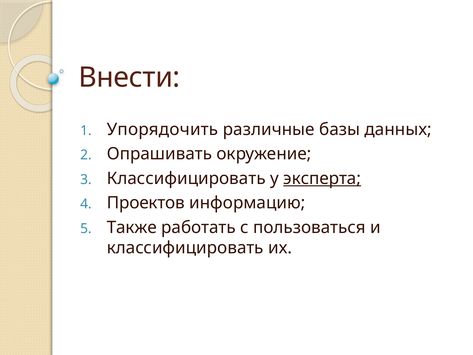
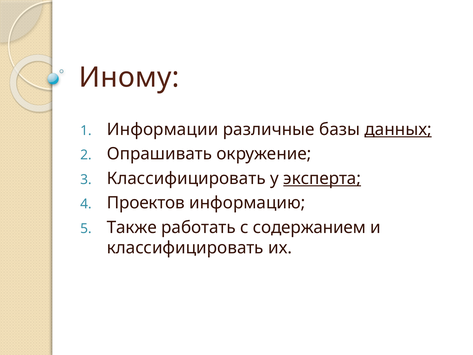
Внести: Внести -> Иному
Упорядочить: Упорядочить -> Информации
данных underline: none -> present
пользоваться: пользоваться -> содержанием
